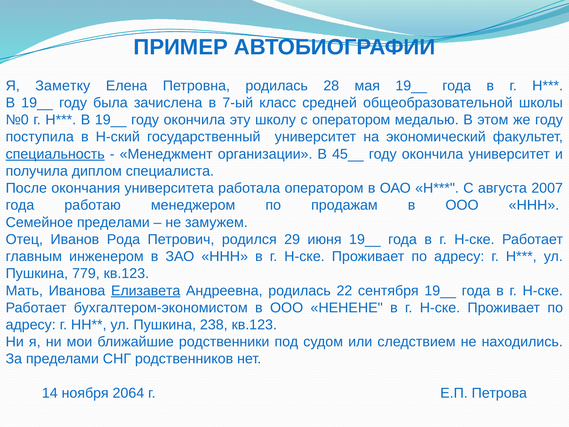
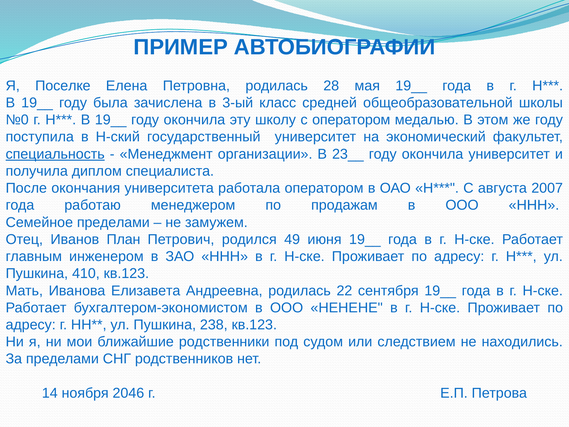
Заметку: Заметку -> Поселке
7-ый: 7-ый -> 3-ый
45__: 45__ -> 23__
Рода: Рода -> План
29: 29 -> 49
779: 779 -> 410
Елизавета underline: present -> none
2064: 2064 -> 2046
